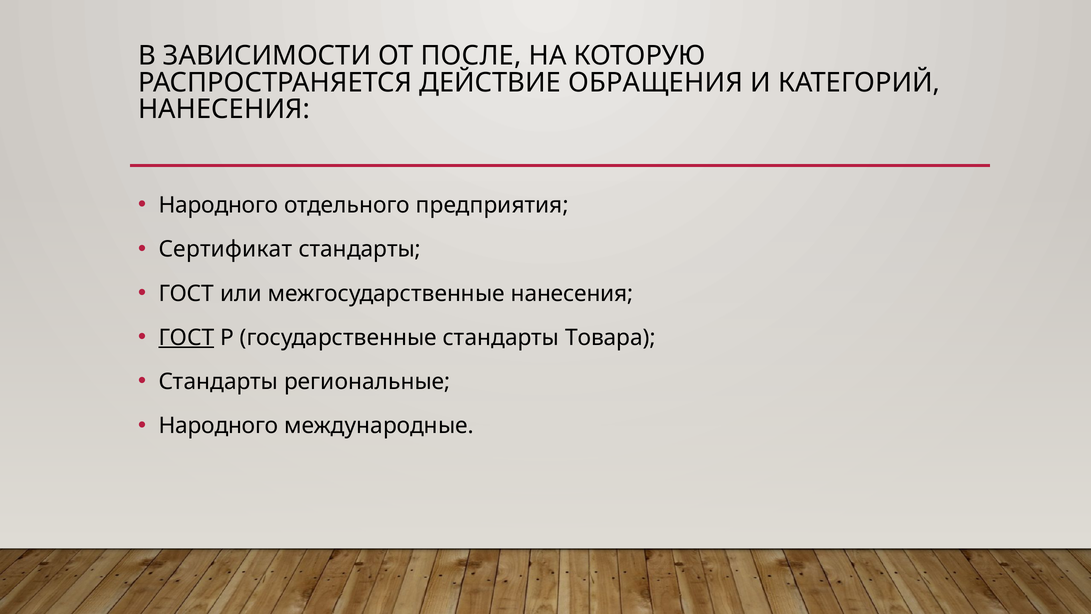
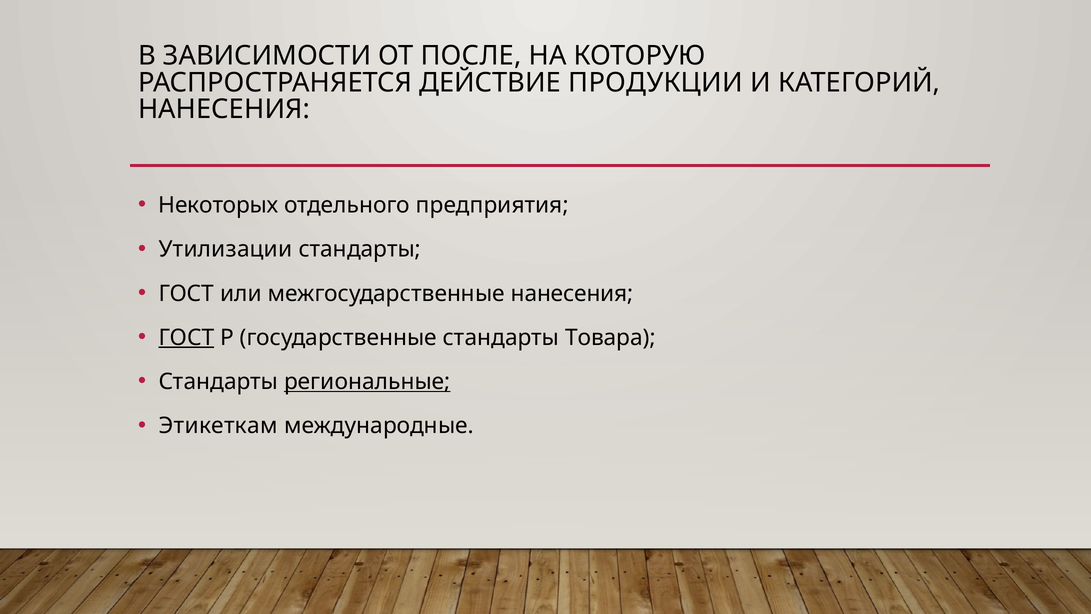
ОБРАЩЕНИЯ: ОБРАЩЕНИЯ -> ПРОДУКЦИИ
Народного at (218, 205): Народного -> Некоторых
Сертификат: Сертификат -> Утилизации
региональные underline: none -> present
Народного at (218, 426): Народного -> Этикеткам
